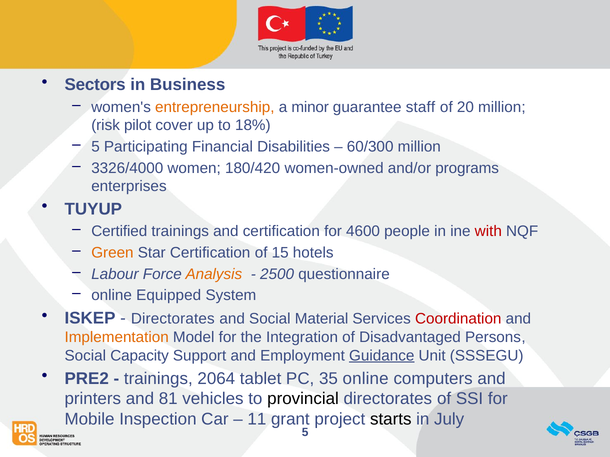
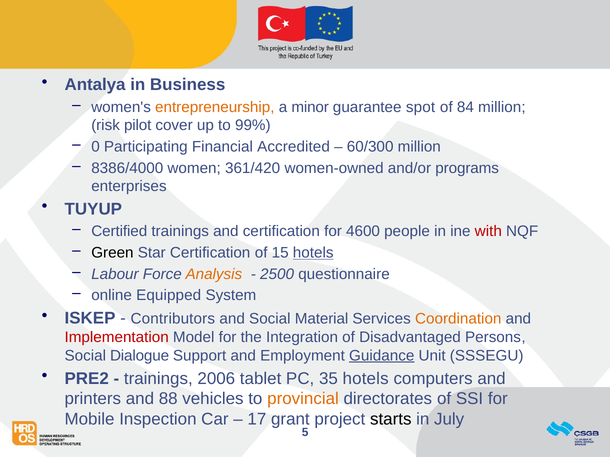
Sectors: Sectors -> Antalya
staff: staff -> spot
20: 20 -> 84
18%: 18% -> 99%
5 at (95, 147): 5 -> 0
Disabilities: Disabilities -> Accredited
3326/4000: 3326/4000 -> 8386/4000
180/420: 180/420 -> 361/420
Green colour: orange -> black
hotels at (313, 253) underline: none -> present
Directorates at (173, 319): Directorates -> Contributors
Coordination colour: red -> orange
Implementation colour: orange -> red
Capacity: Capacity -> Dialogue
2064: 2064 -> 2006
35 online: online -> hotels
81: 81 -> 88
provincial colour: black -> orange
11: 11 -> 17
